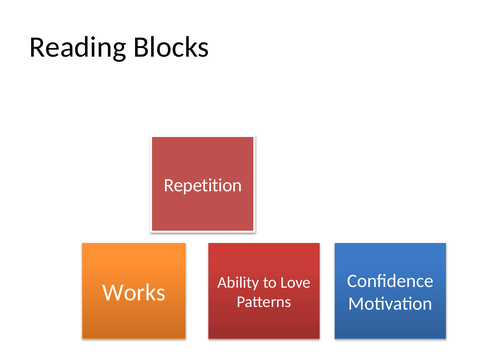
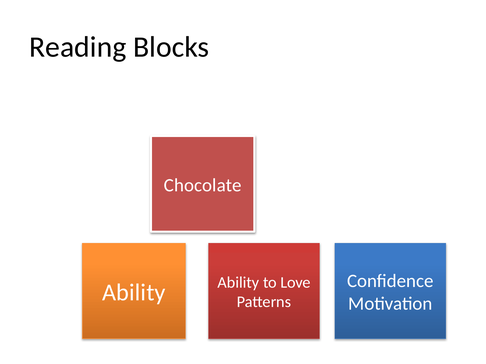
Repetition: Repetition -> Chocolate
Works at (134, 293): Works -> Ability
